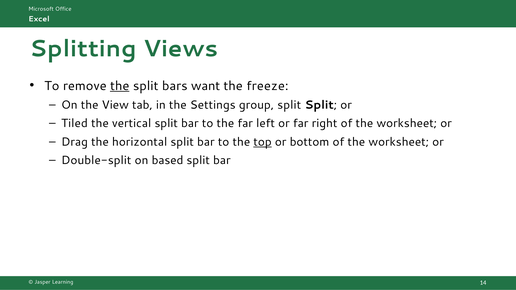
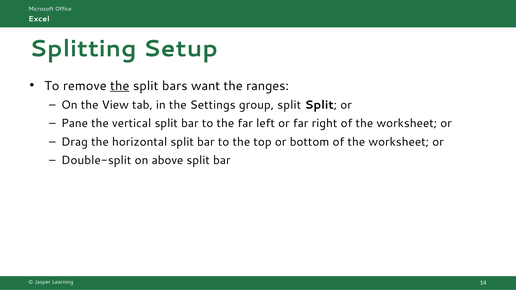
Views: Views -> Setup
freeze: freeze -> ranges
Tiled: Tiled -> Pane
top underline: present -> none
based: based -> above
